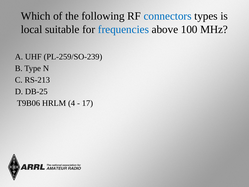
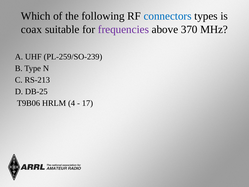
local: local -> coax
frequencies colour: blue -> purple
100: 100 -> 370
